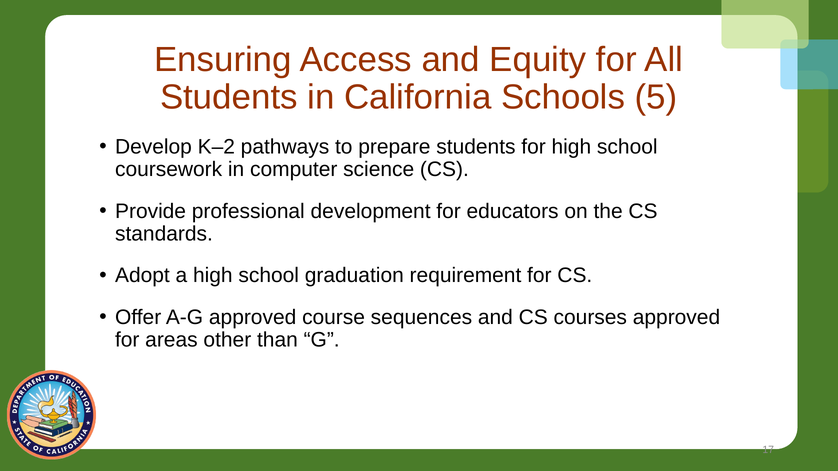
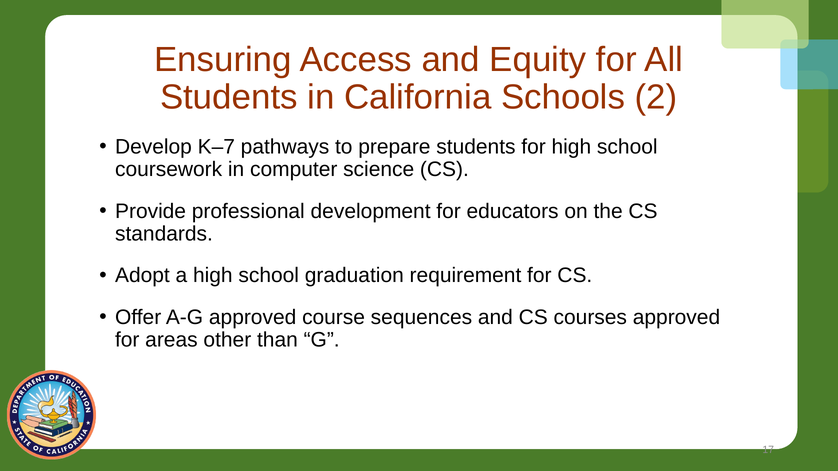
5: 5 -> 2
K–2: K–2 -> K–7
